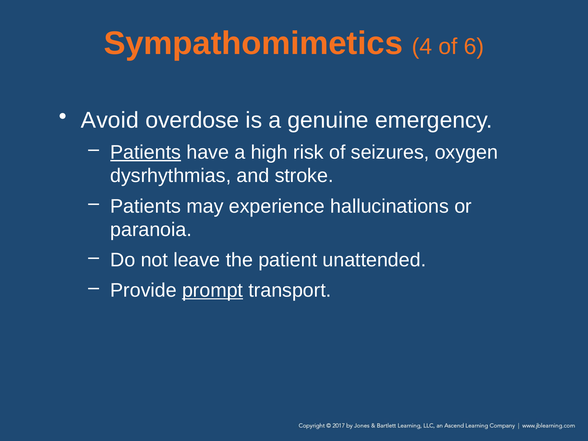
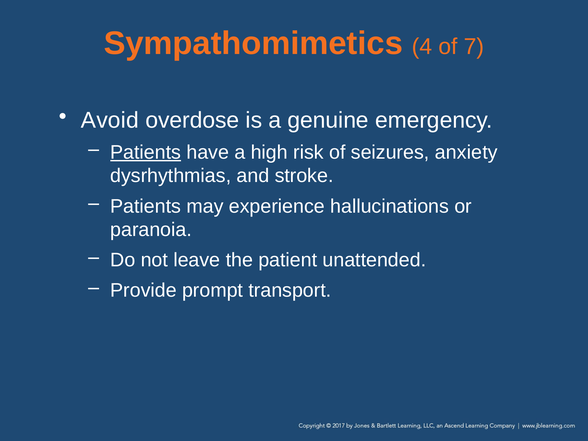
6: 6 -> 7
oxygen: oxygen -> anxiety
prompt underline: present -> none
